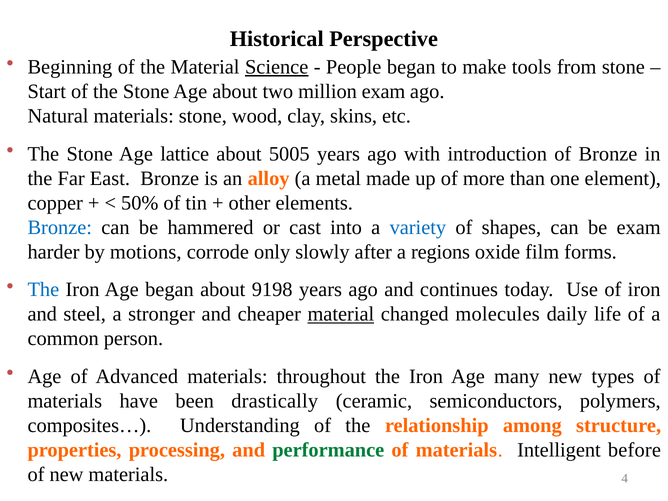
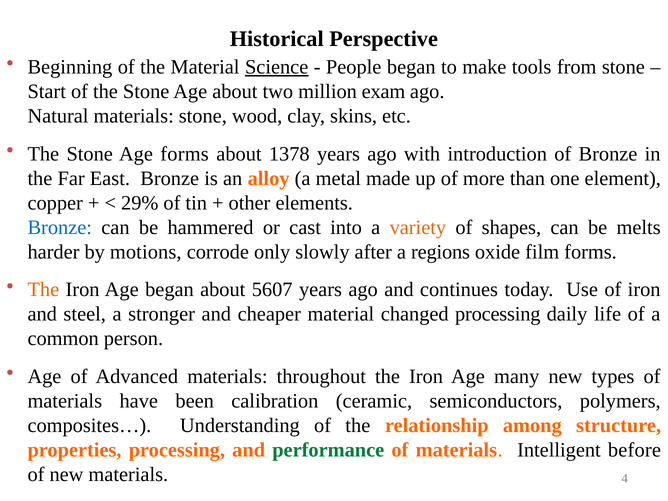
Age lattice: lattice -> forms
5005: 5005 -> 1378
50%: 50% -> 29%
variety colour: blue -> orange
be exam: exam -> melts
The at (43, 290) colour: blue -> orange
9198: 9198 -> 5607
material at (341, 314) underline: present -> none
changed molecules: molecules -> processing
drastically: drastically -> calibration
